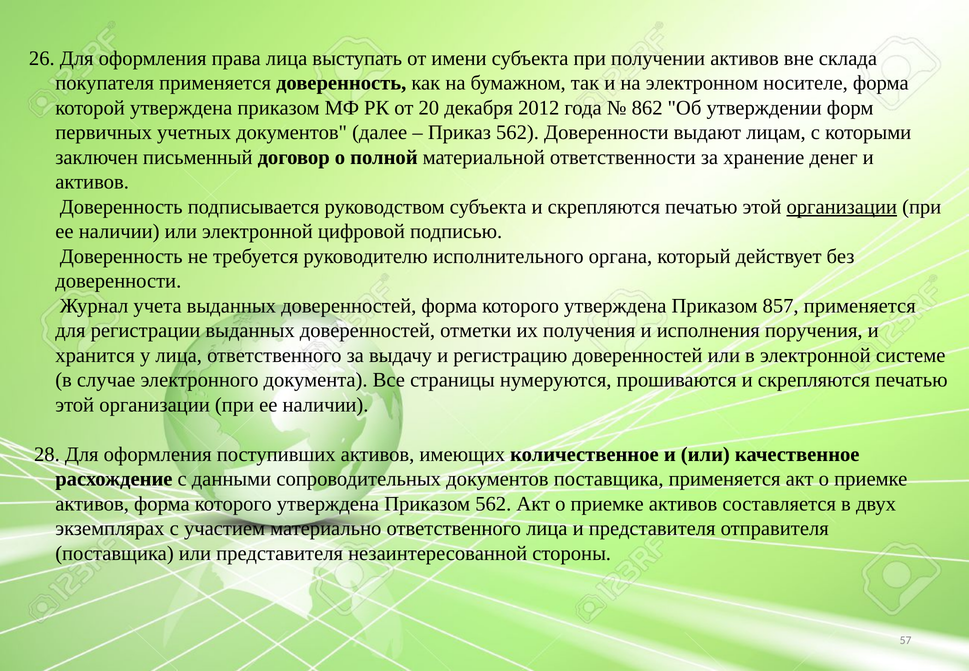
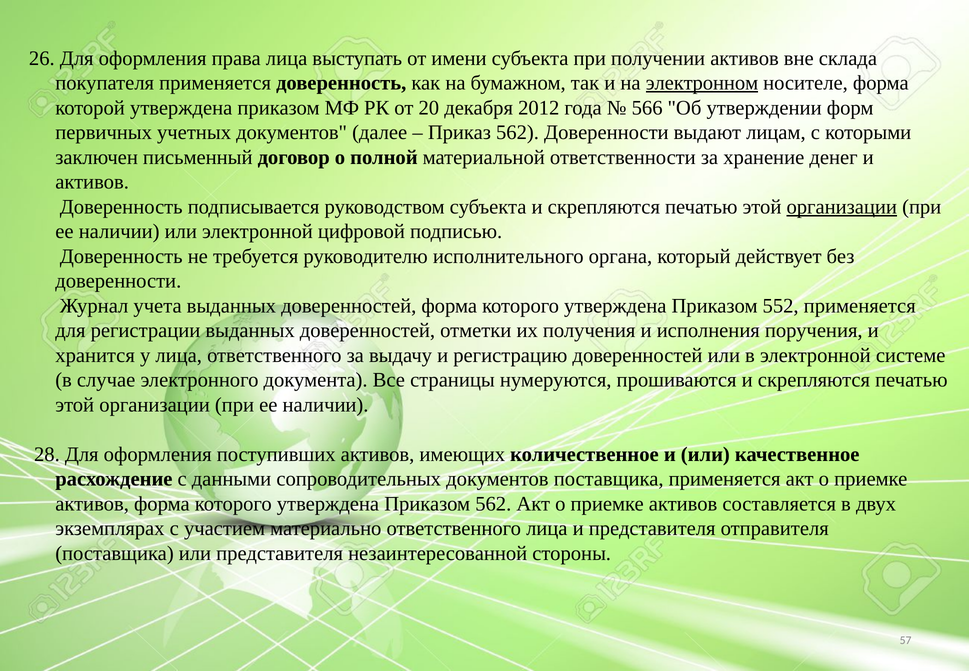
электронном underline: none -> present
862: 862 -> 566
857: 857 -> 552
